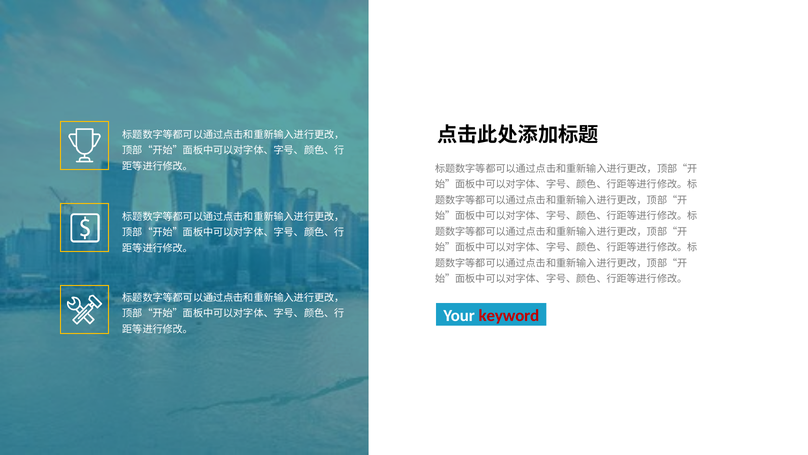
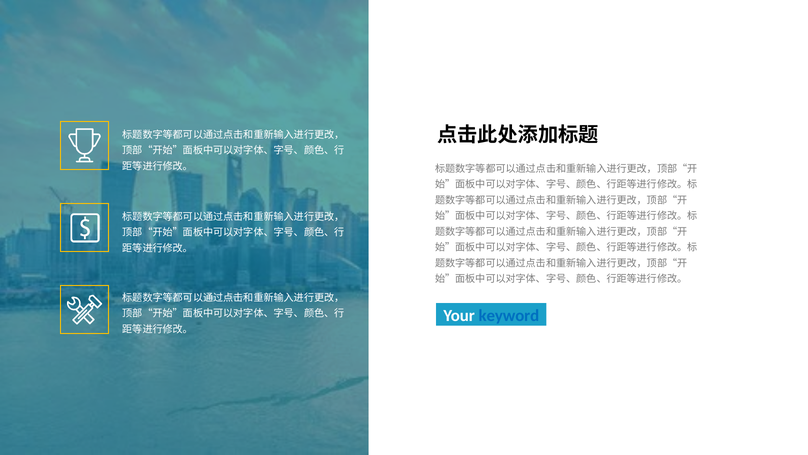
keyword colour: red -> blue
